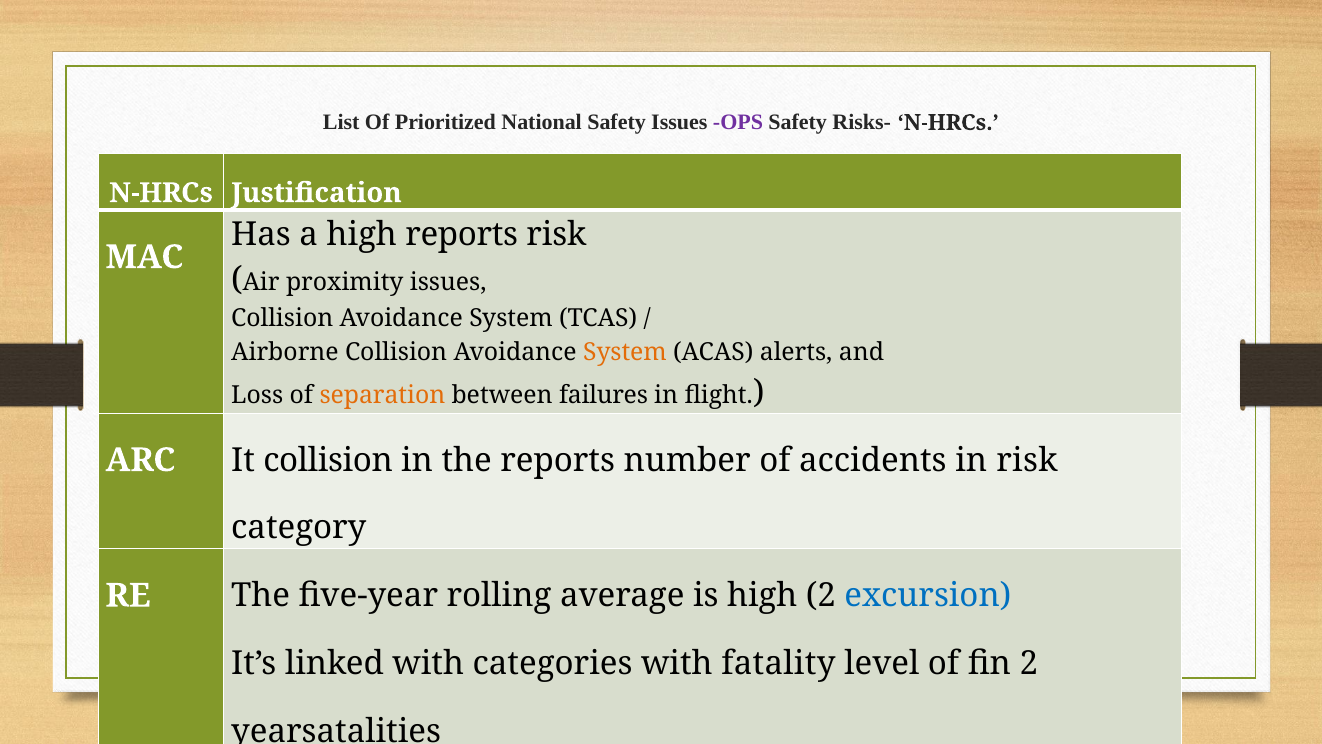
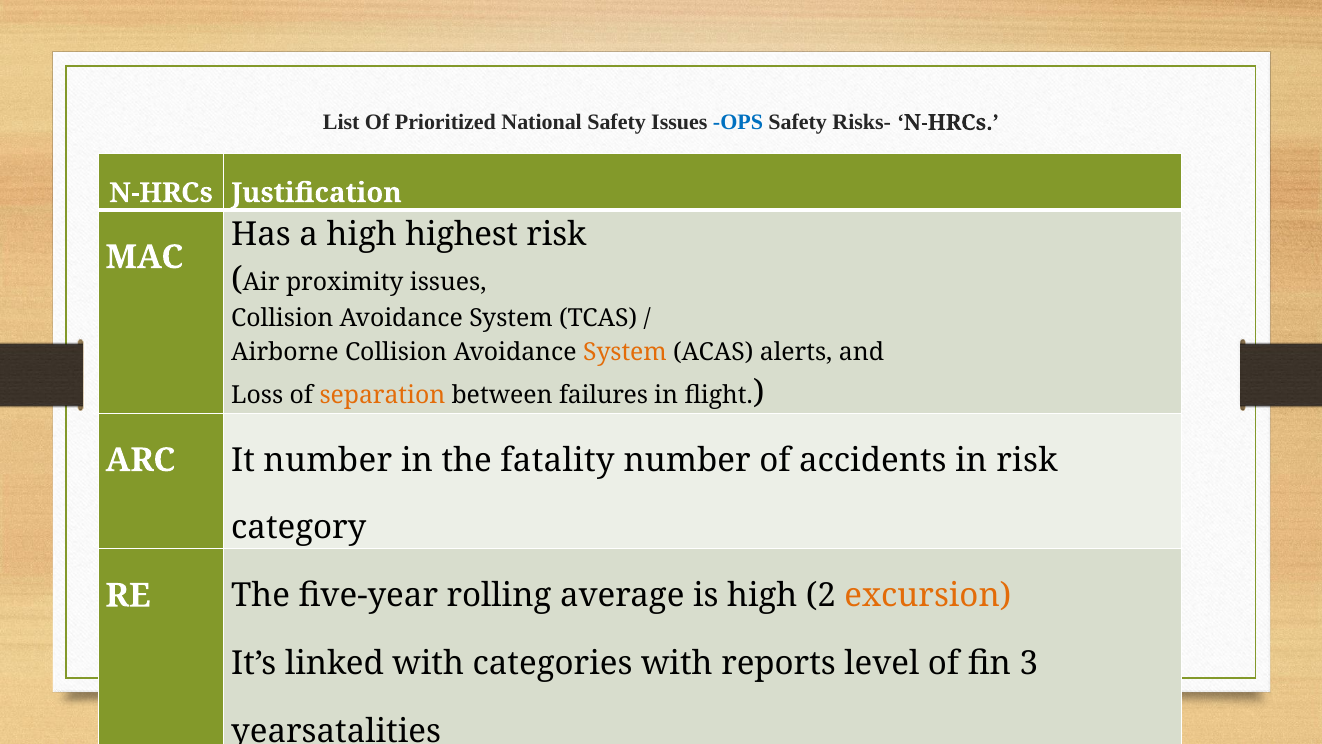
OPS colour: purple -> blue
high reports: reports -> highest
It collision: collision -> number
the reports: reports -> fatality
excursion colour: blue -> orange
fatality: fatality -> reports
fin 2: 2 -> 3
